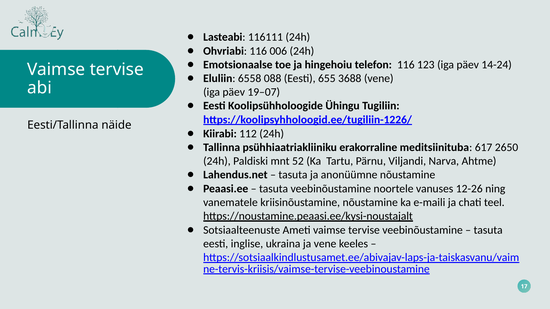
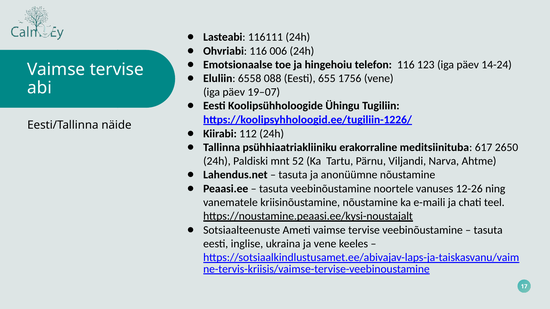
3688: 3688 -> 1756
